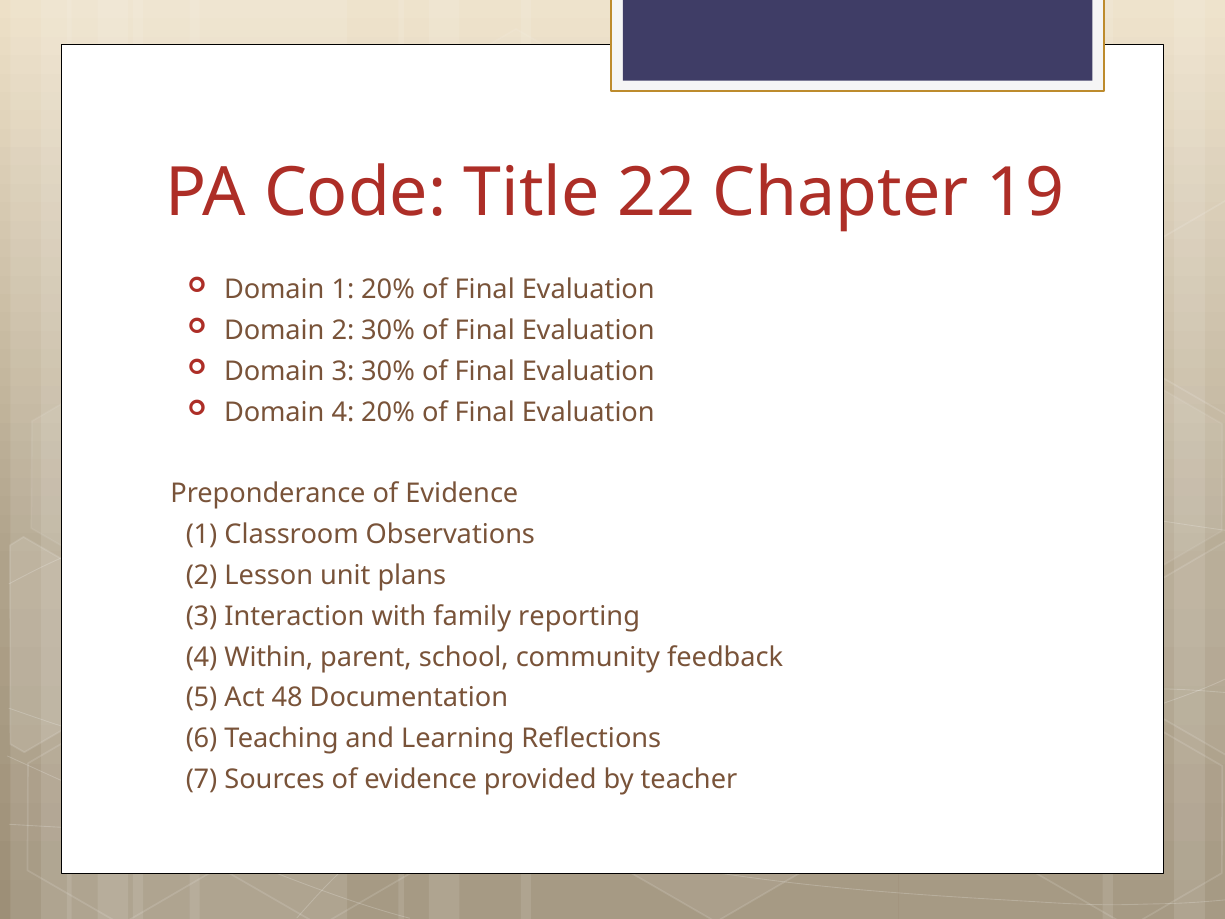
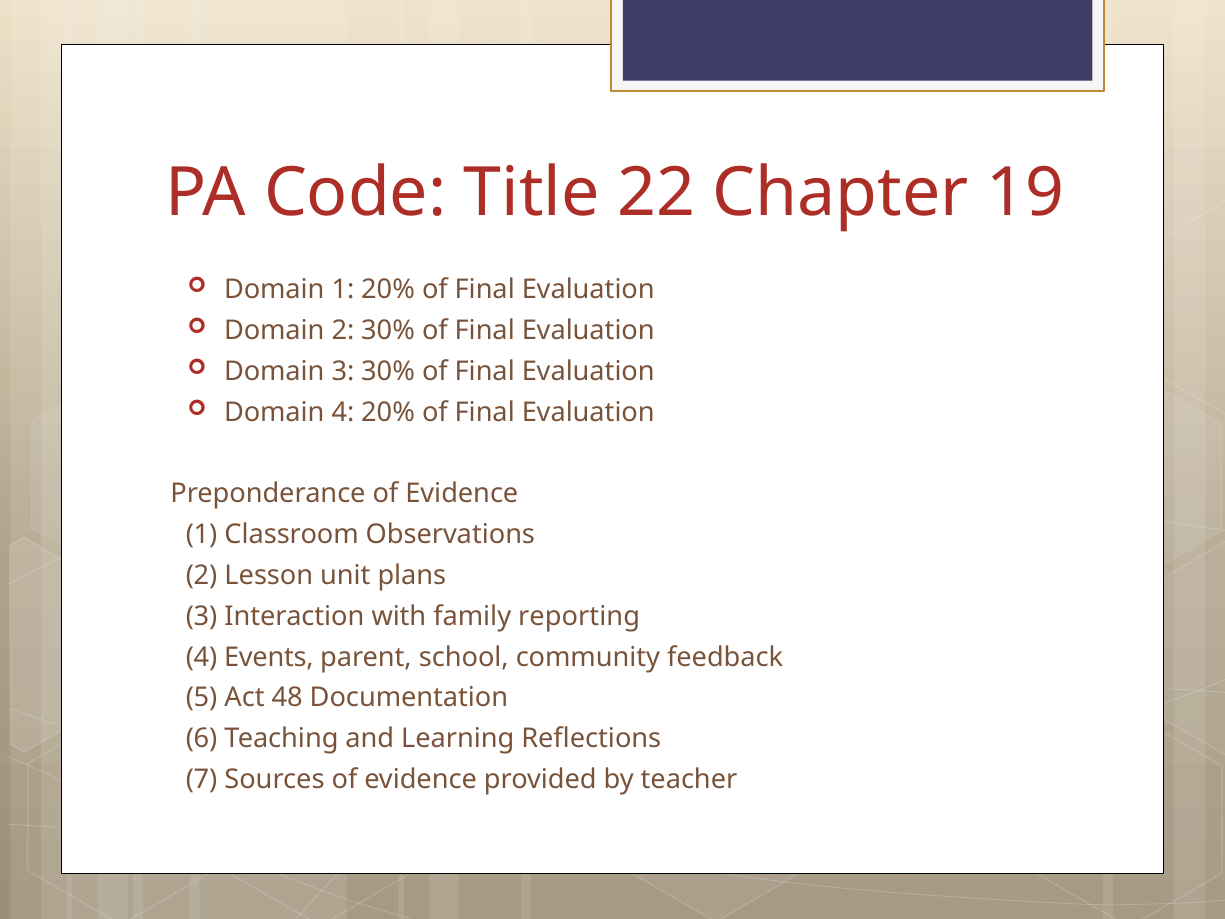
Within: Within -> Events
